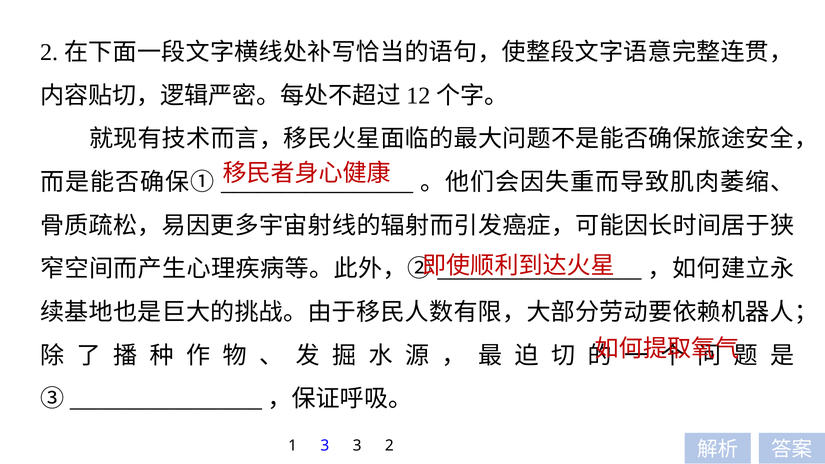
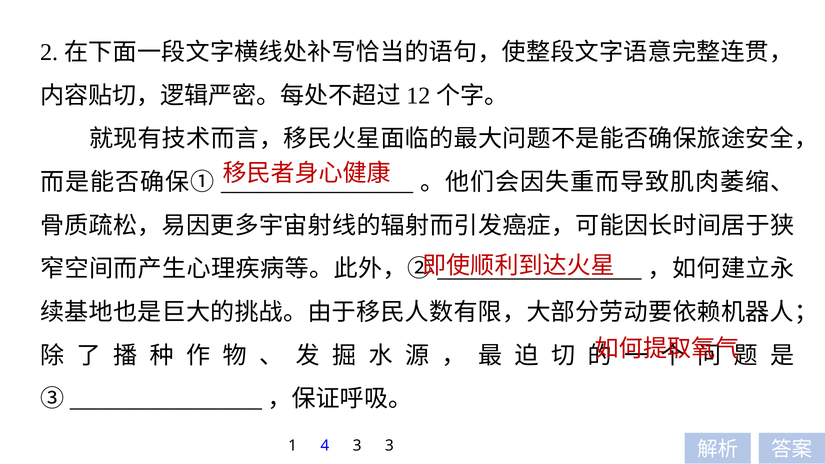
1 3: 3 -> 4
3 2: 2 -> 3
